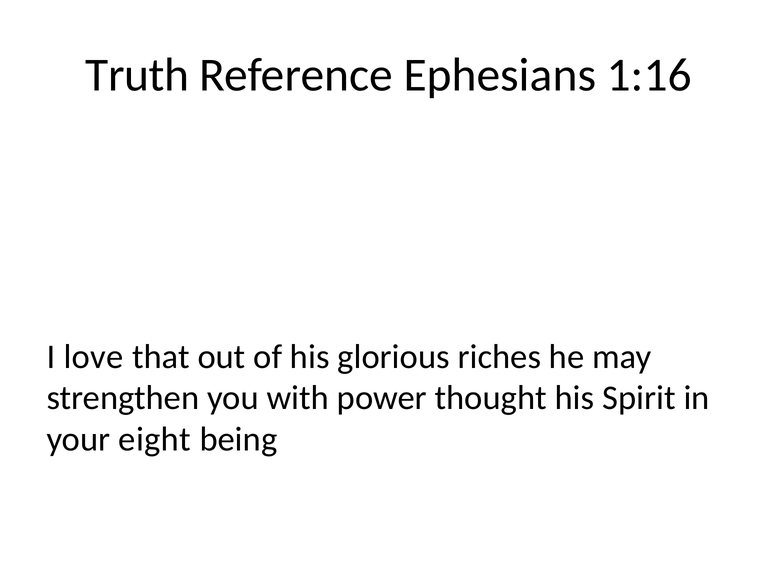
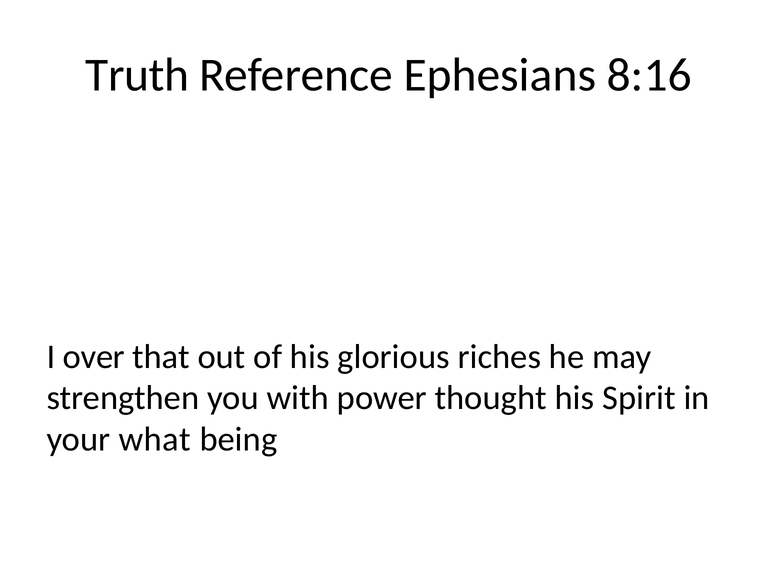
1:16: 1:16 -> 8:16
love: love -> over
eight: eight -> what
